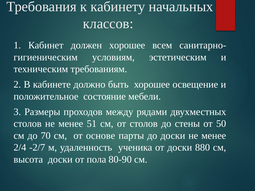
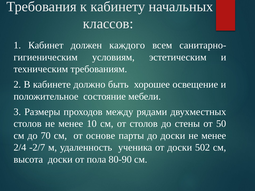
должен хорошее: хорошее -> каждого
51: 51 -> 10
880: 880 -> 502
